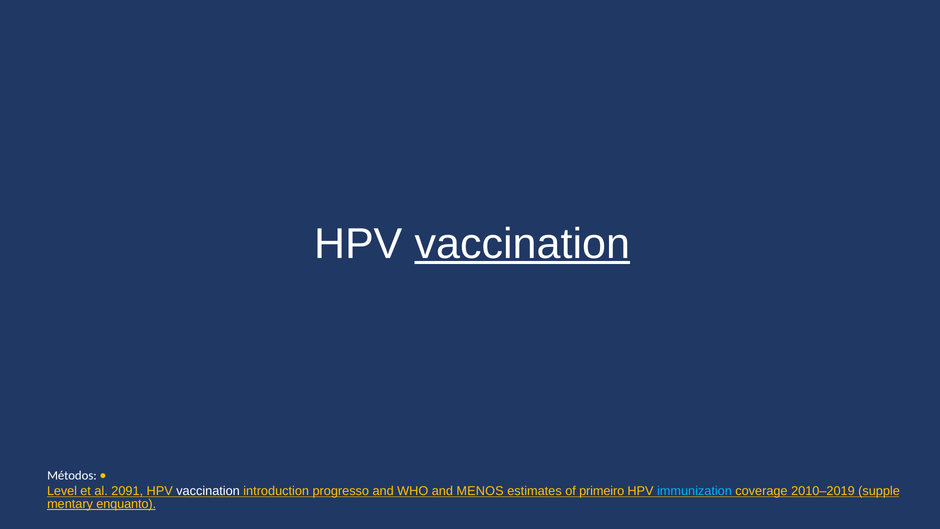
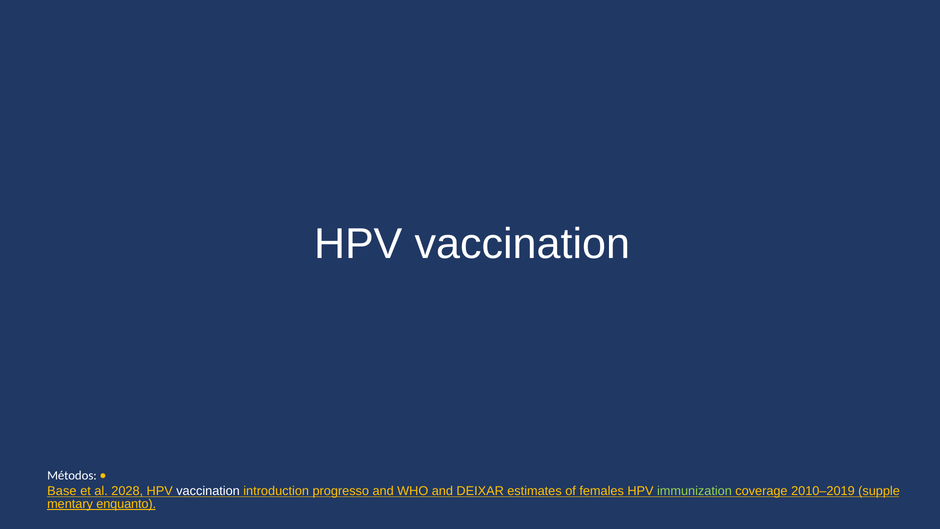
vaccination at (522, 244) underline: present -> none
Level: Level -> Base
2091: 2091 -> 2028
MENOS: MENOS -> DEIXAR
primeiro: primeiro -> females
immunization colour: light blue -> light green
